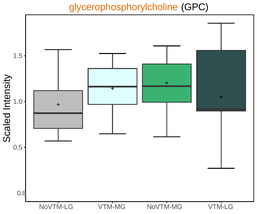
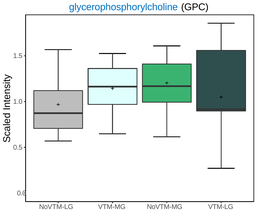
glycerophosphorylcholine colour: orange -> blue
